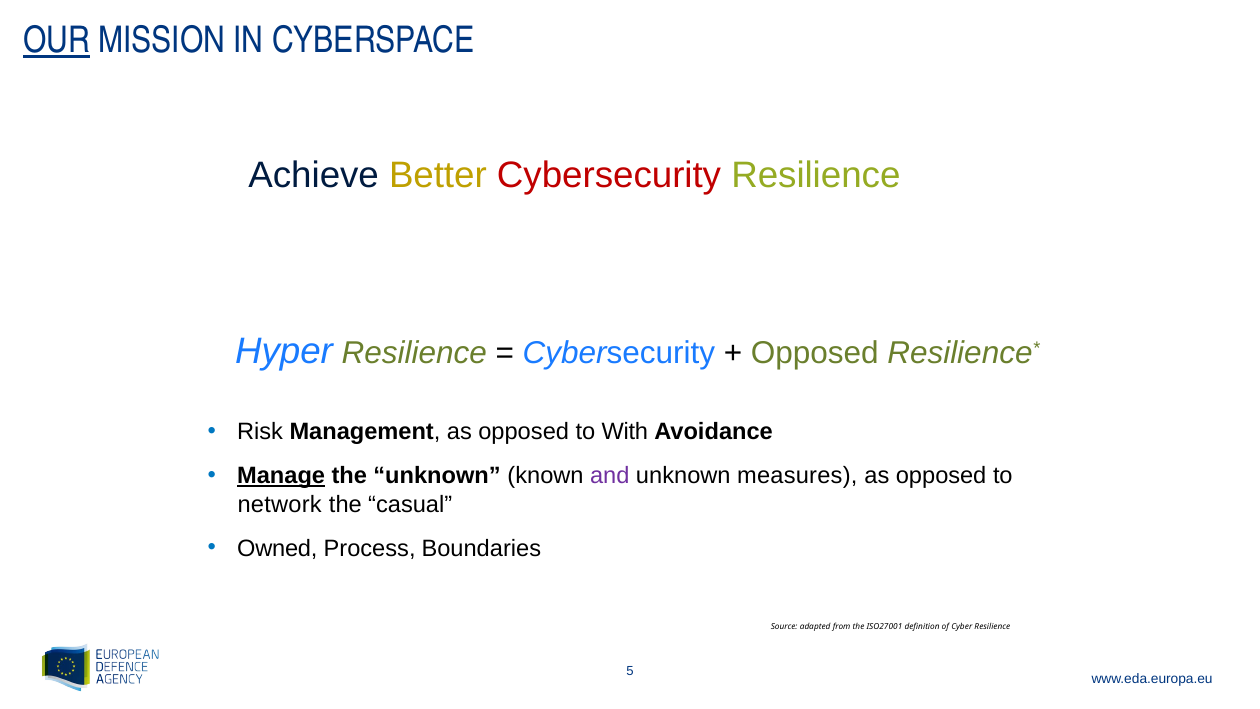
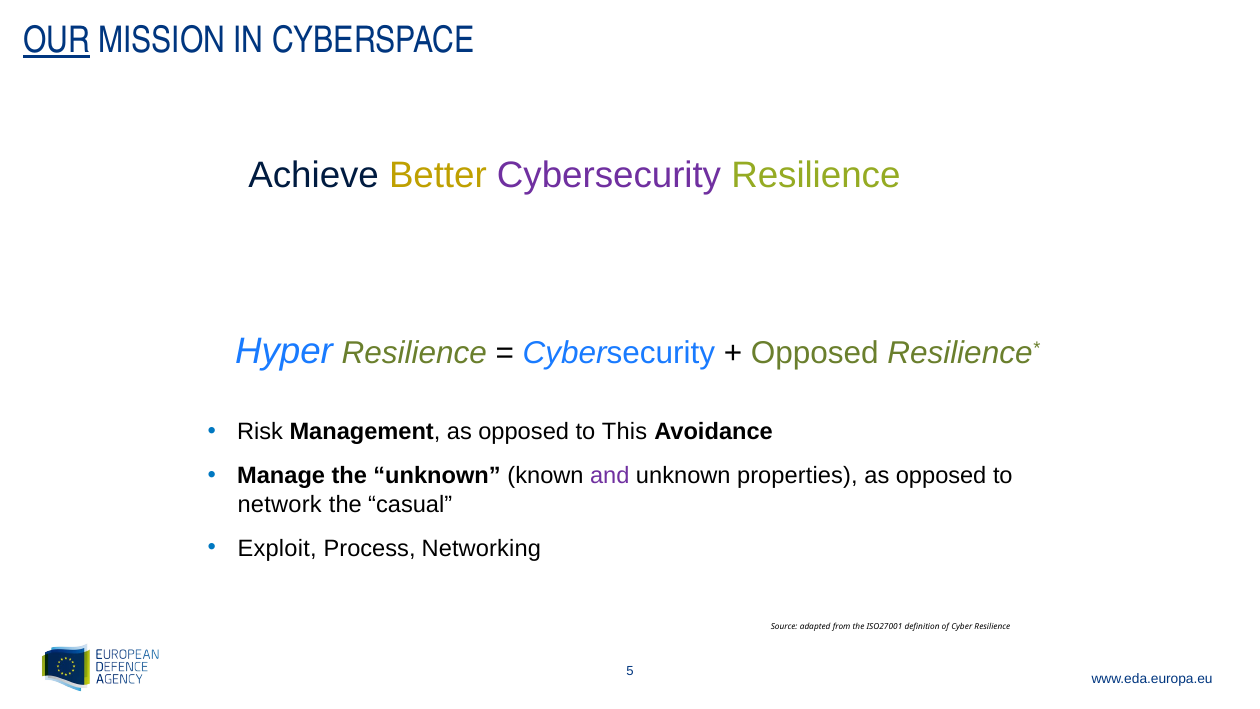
Cybersecurity at (609, 176) colour: red -> purple
With: With -> This
Manage underline: present -> none
measures: measures -> properties
Owned: Owned -> Exploit
Boundaries: Boundaries -> Networking
